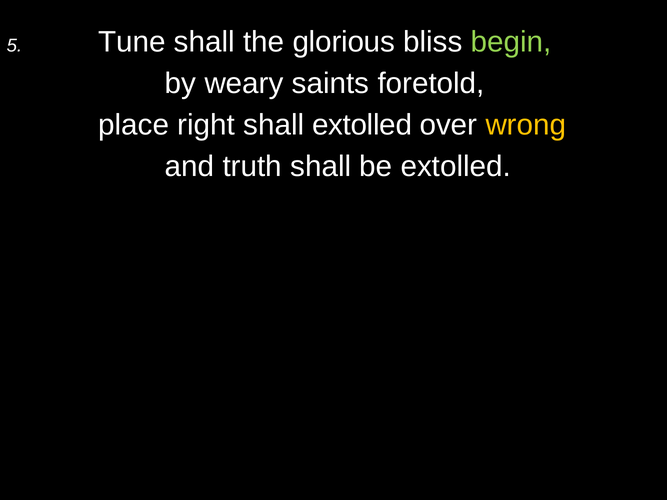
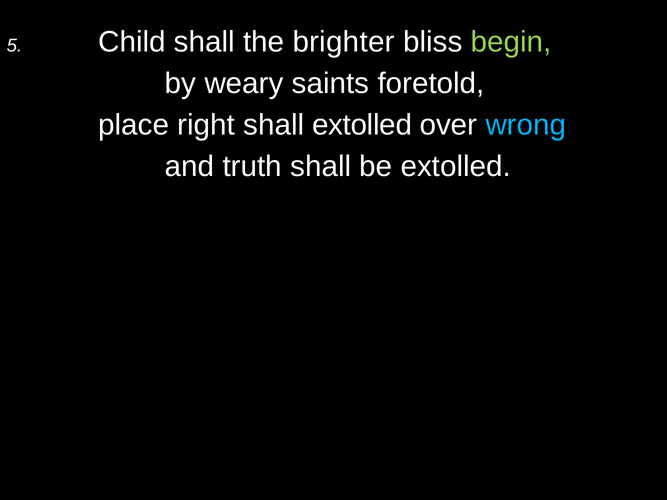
Tune: Tune -> Child
glorious: glorious -> brighter
wrong colour: yellow -> light blue
